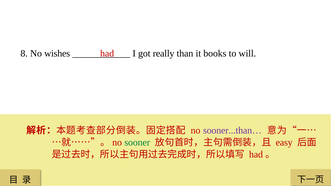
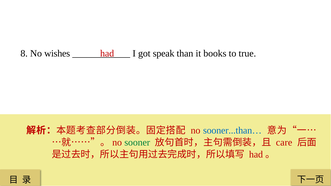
really: really -> speak
will: will -> true
sooner...than… colour: purple -> blue
easy: easy -> care
